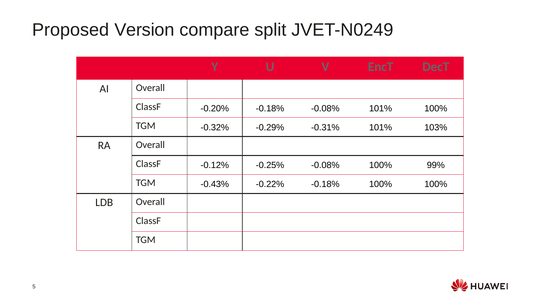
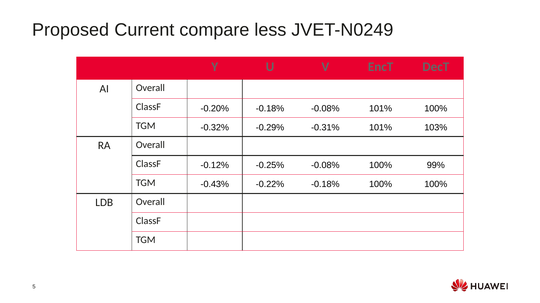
Version: Version -> Current
split: split -> less
